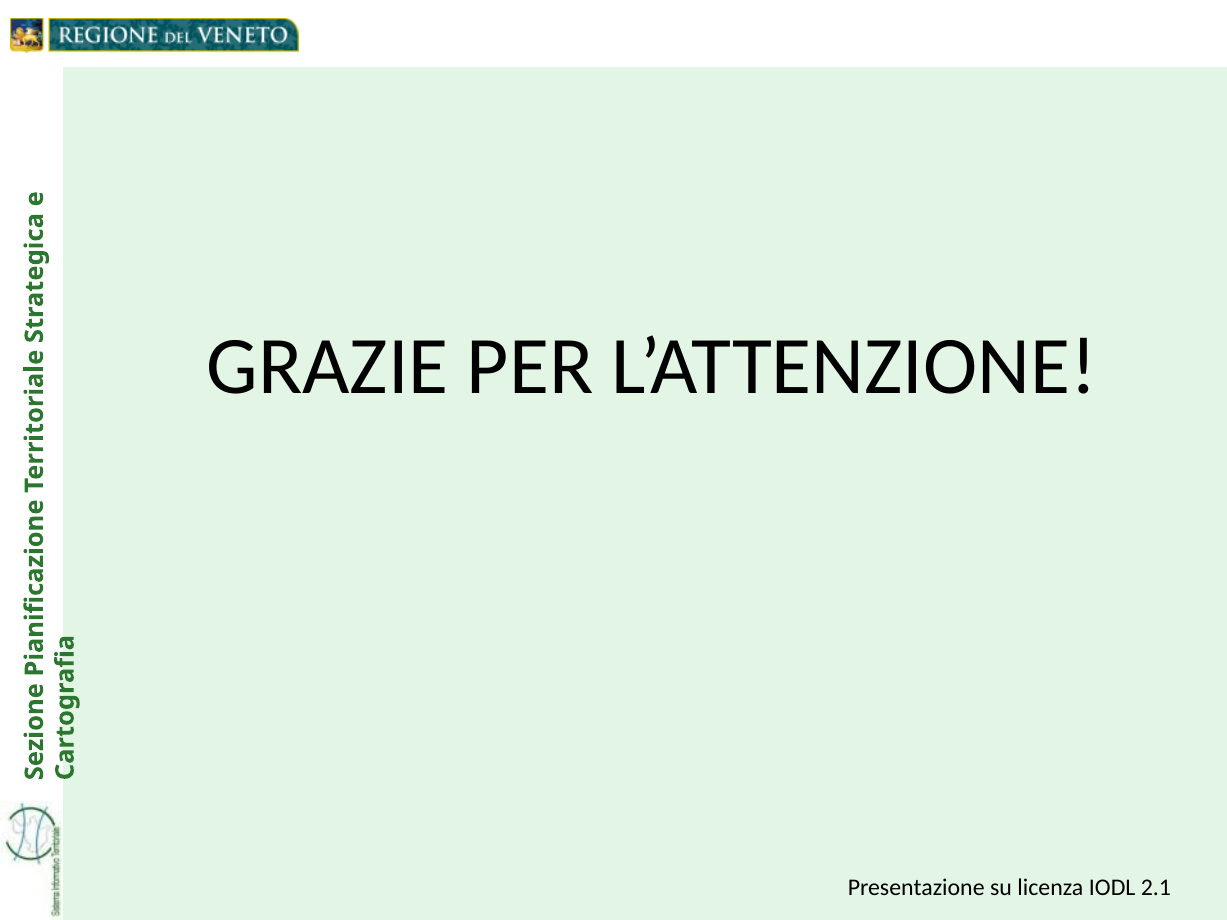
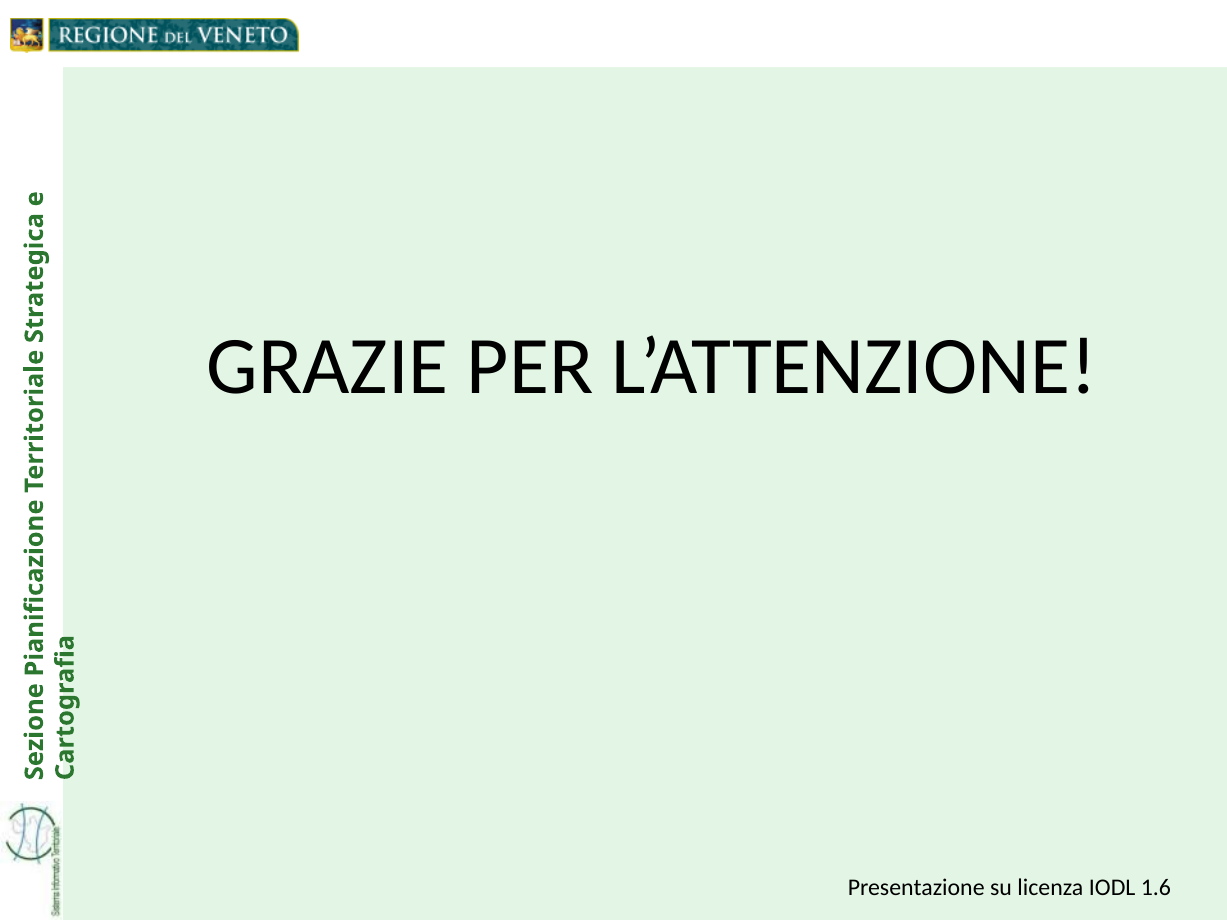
2.1: 2.1 -> 1.6
